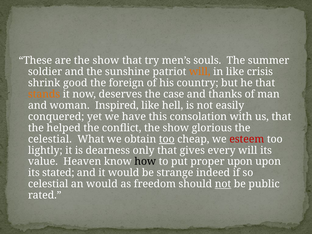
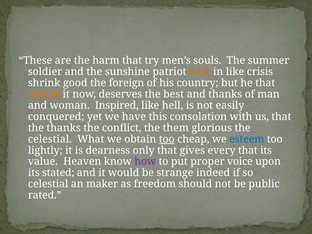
are the show: show -> harm
case: case -> best
the helped: helped -> thanks
conflict the show: show -> them
esteem colour: red -> blue
every will: will -> that
how colour: black -> purple
proper upon: upon -> voice
an would: would -> maker
not at (223, 184) underline: present -> none
